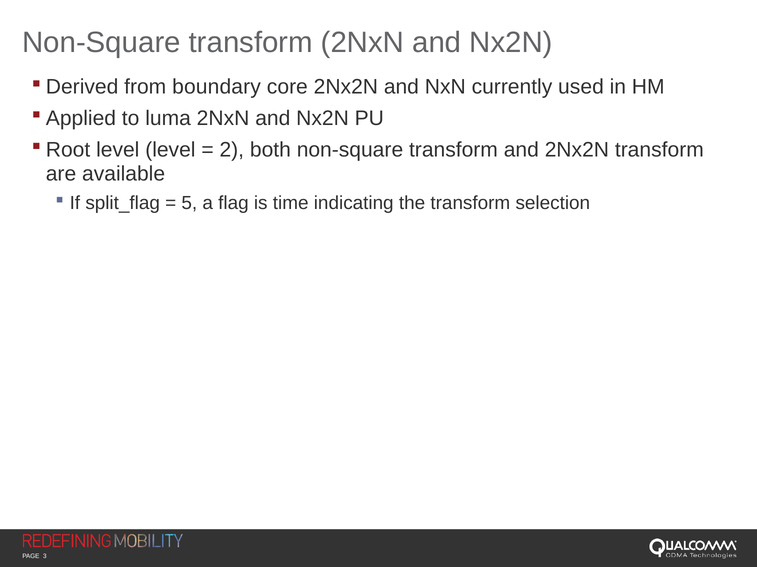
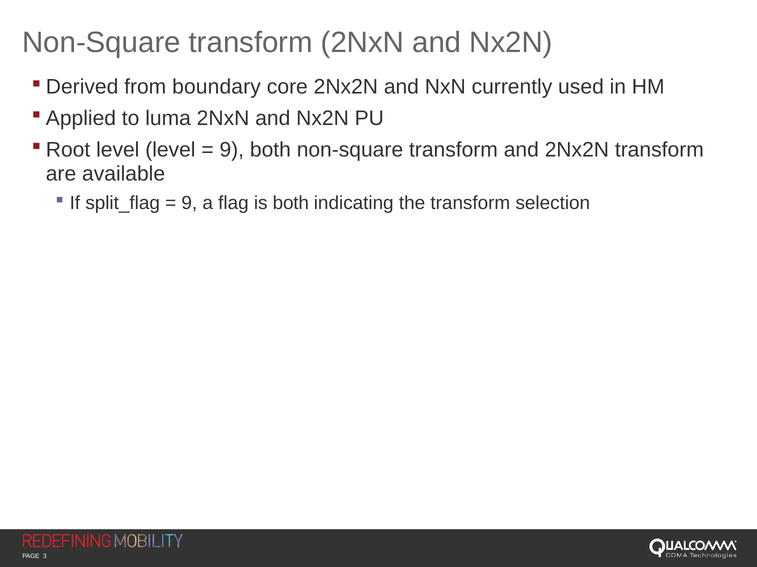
2 at (232, 150): 2 -> 9
5 at (189, 203): 5 -> 9
is time: time -> both
